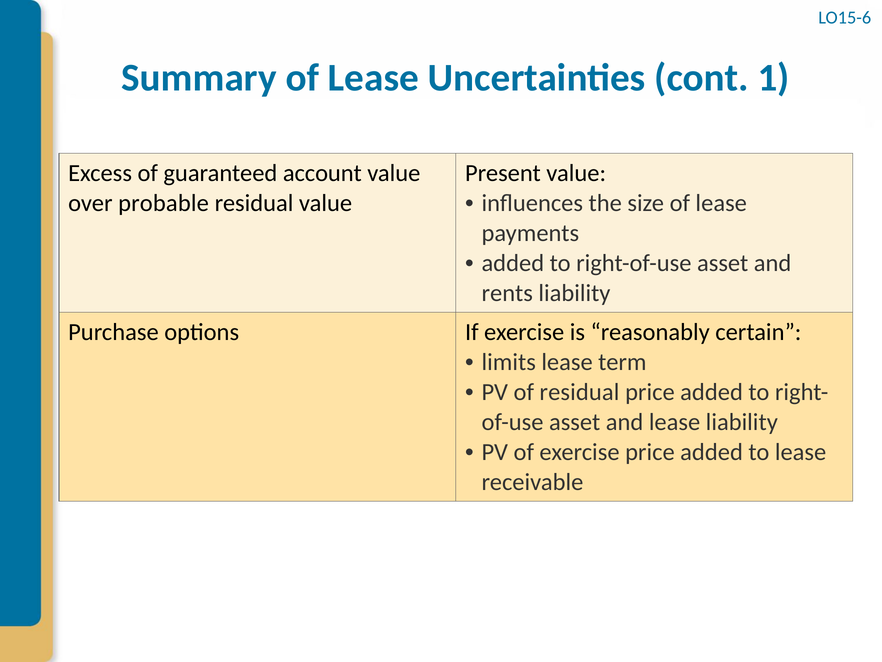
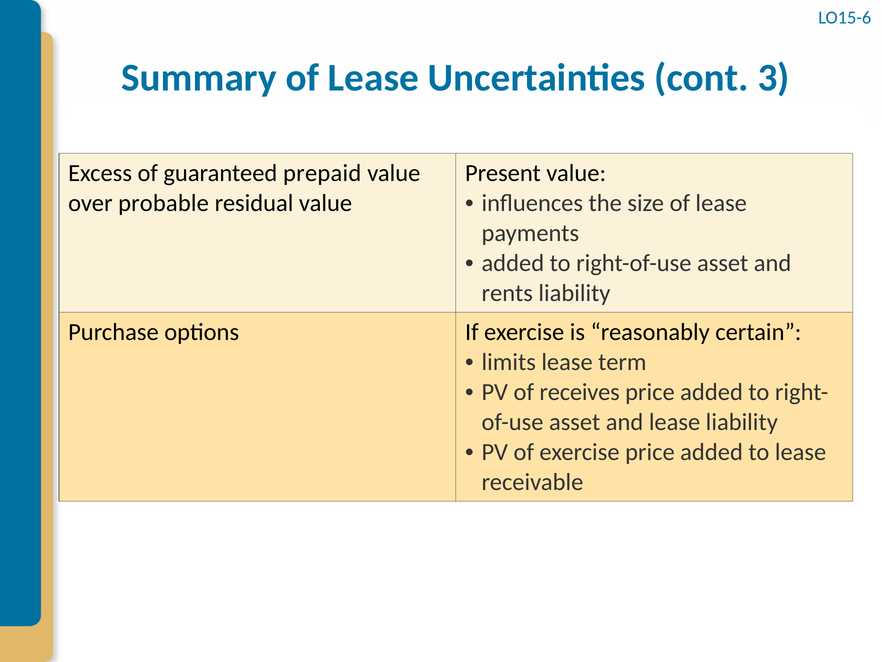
1: 1 -> 3
account: account -> prepaid
of residual: residual -> receives
